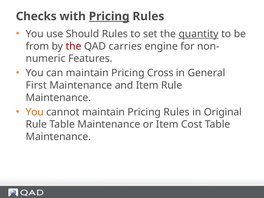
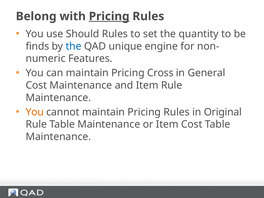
Checks: Checks -> Belong
quantity underline: present -> none
from: from -> finds
the at (74, 46) colour: red -> blue
carries: carries -> unique
First at (36, 85): First -> Cost
